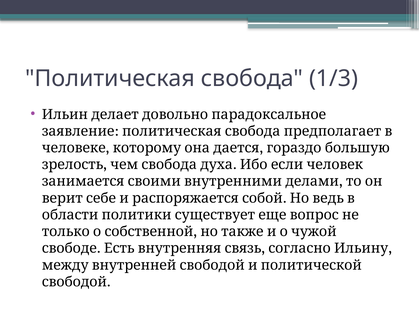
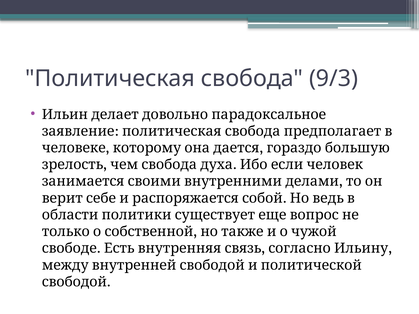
1/3: 1/3 -> 9/3
